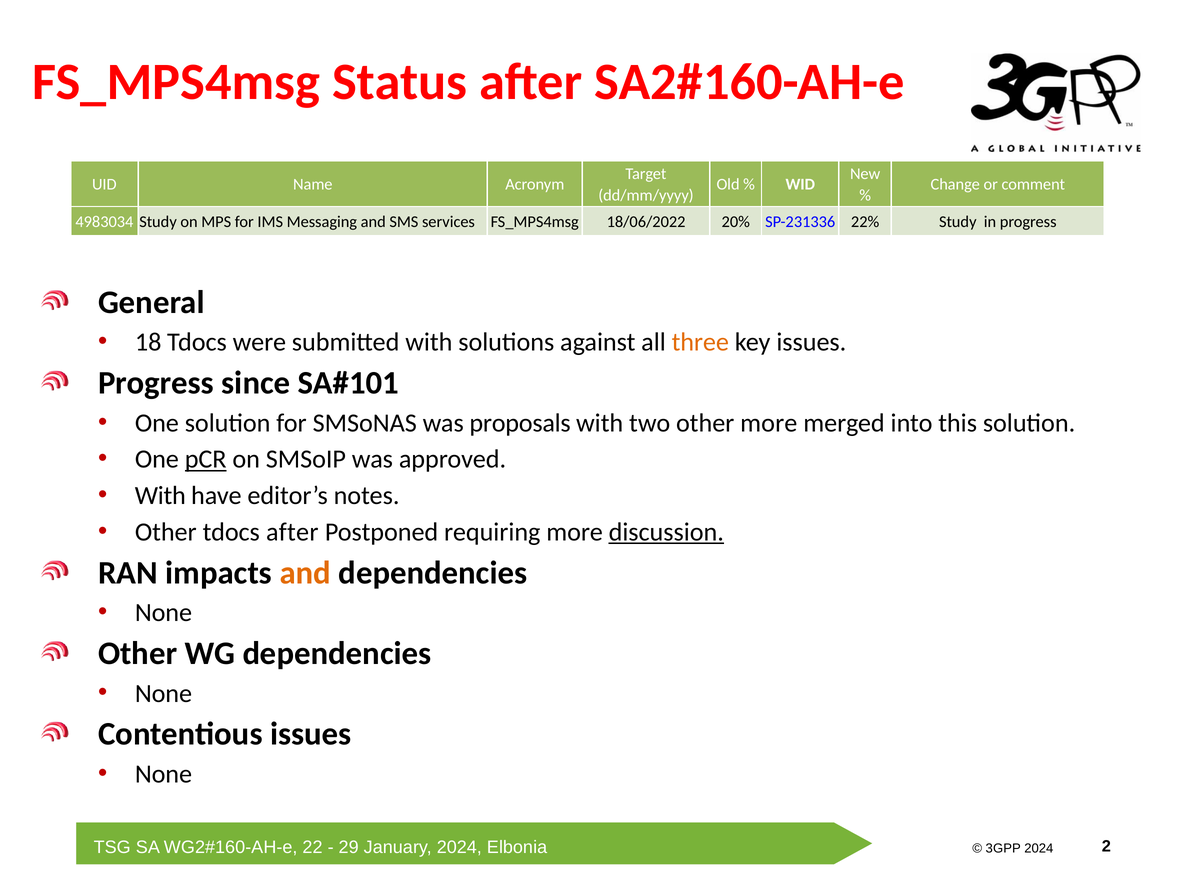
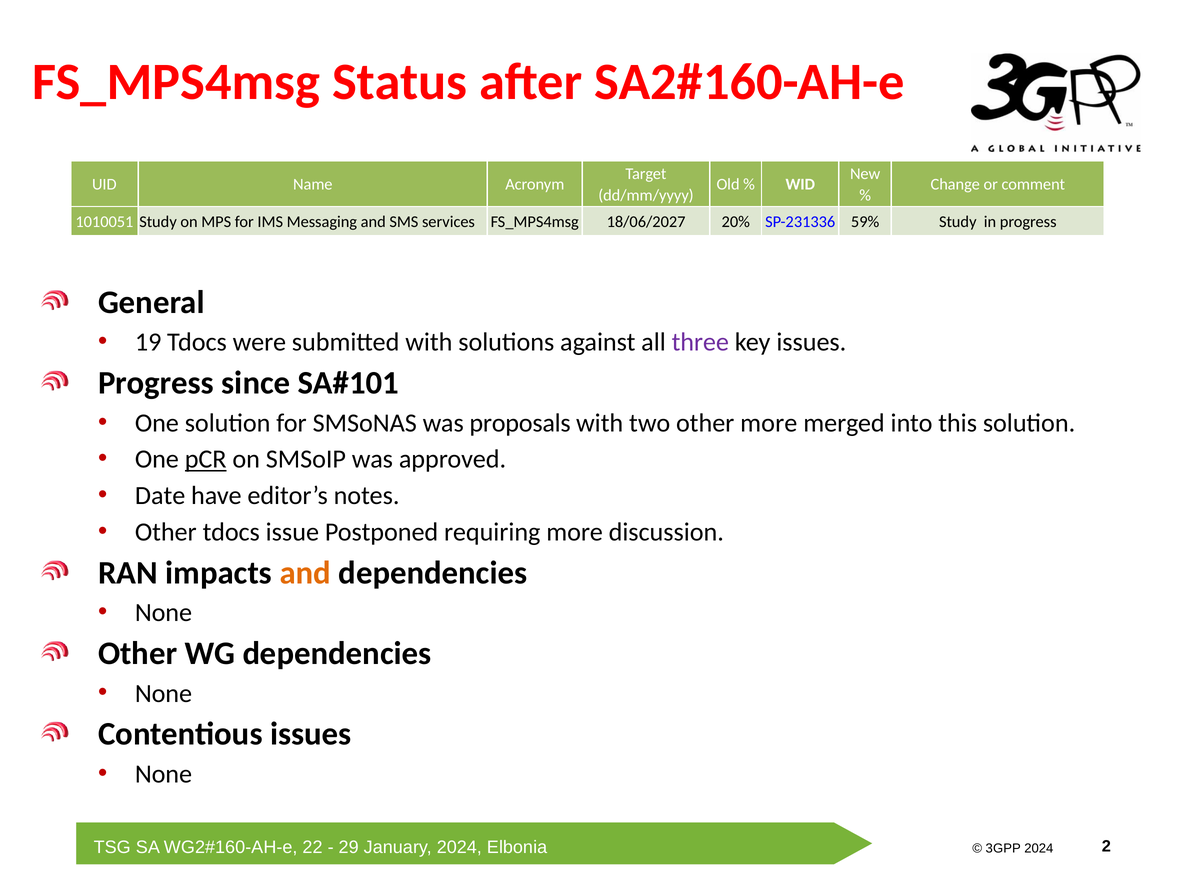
4983034: 4983034 -> 1010051
18/06/2022: 18/06/2022 -> 18/06/2027
22%: 22% -> 59%
18: 18 -> 19
three colour: orange -> purple
With at (160, 496): With -> Date
tdocs after: after -> issue
discussion underline: present -> none
